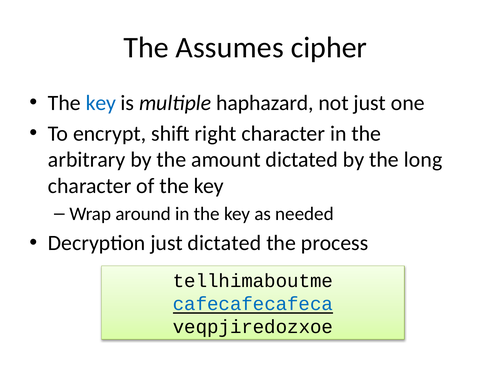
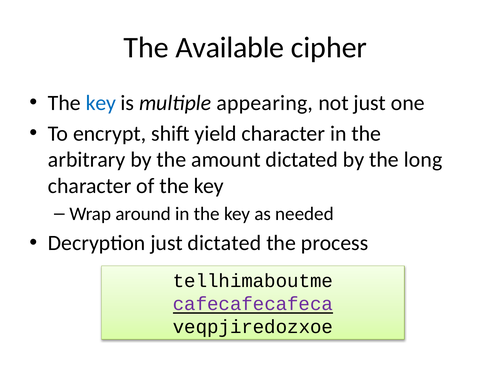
Assumes: Assumes -> Available
haphazard: haphazard -> appearing
right: right -> yield
cafecafecafeca colour: blue -> purple
